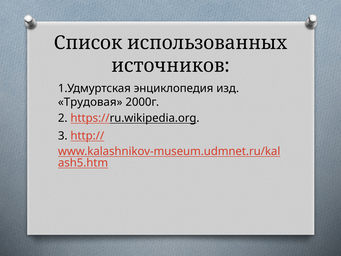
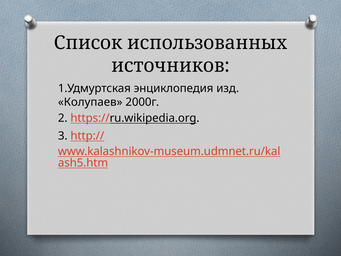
Трудовая: Трудовая -> Колупаев
